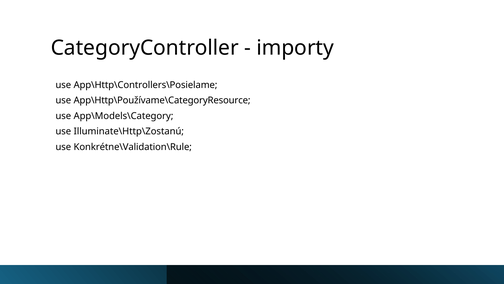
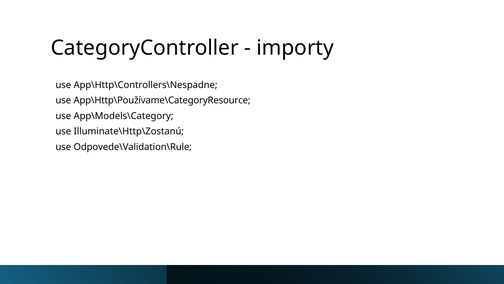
App\Http\Controllers\Posielame: App\Http\Controllers\Posielame -> App\Http\Controllers\Nespadne
Konkrétne\Validation\Rule: Konkrétne\Validation\Rule -> Odpovede\Validation\Rule
